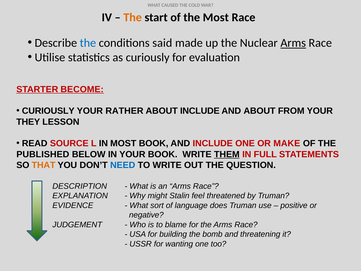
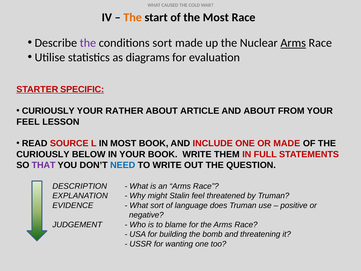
the at (88, 43) colour: blue -> purple
conditions said: said -> sort
as curiously: curiously -> diagrams
BECOME: BECOME -> SPECIFIC
ABOUT INCLUDE: INCLUDE -> ARTICLE
THEY at (28, 122): THEY -> FEEL
OR MAKE: MAKE -> MADE
PUBLISHED at (43, 154): PUBLISHED -> CURIOUSLY
THEM underline: present -> none
THAT colour: orange -> purple
